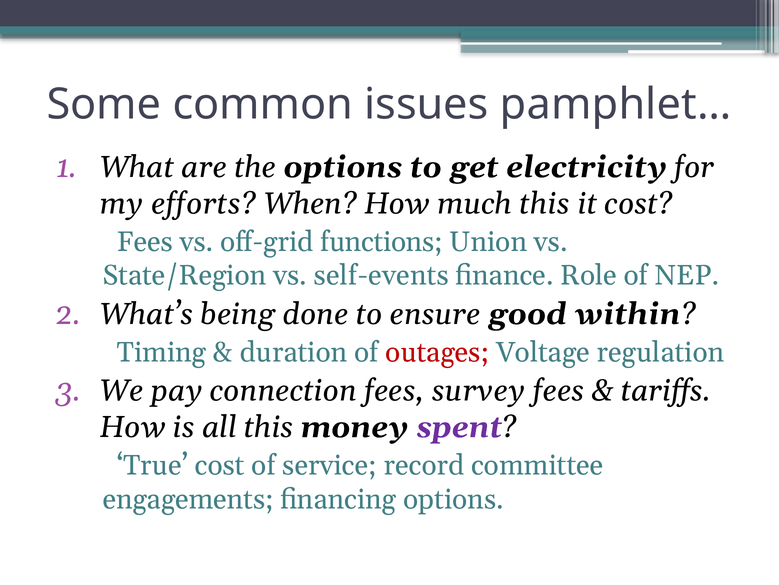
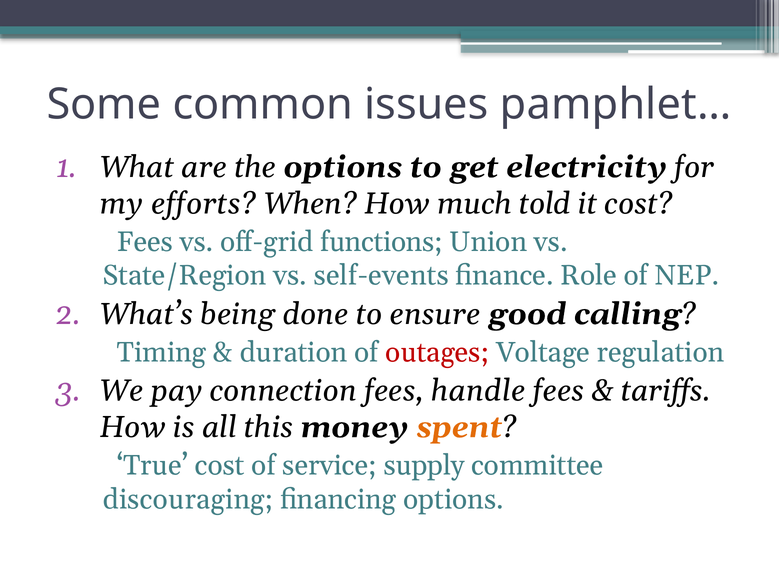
much this: this -> told
within: within -> calling
survey: survey -> handle
spent colour: purple -> orange
record: record -> supply
engagements: engagements -> discouraging
